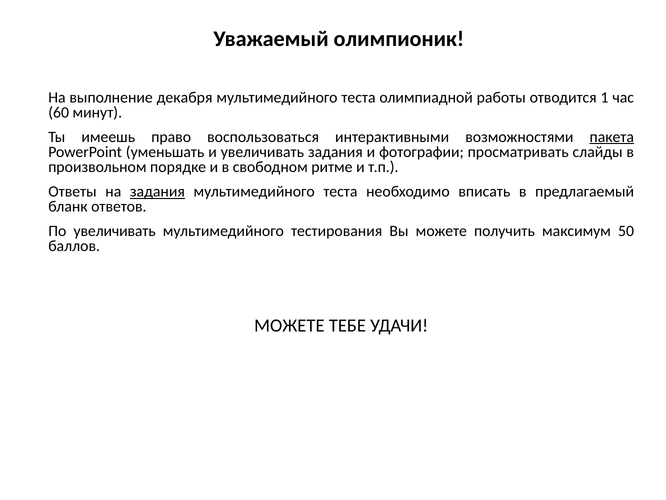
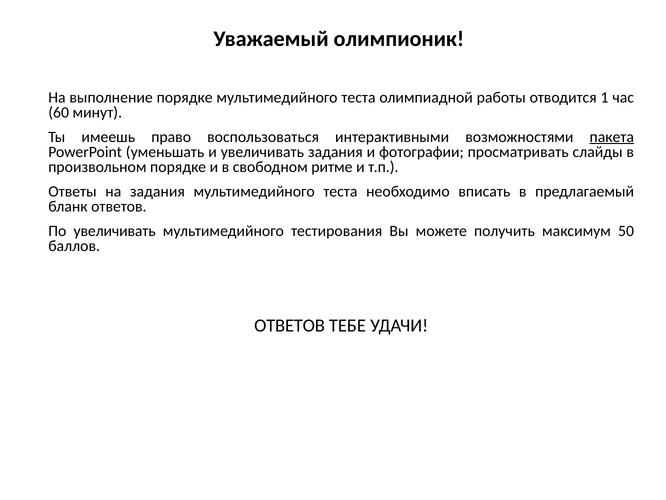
выполнение декабря: декабря -> порядке
задания at (157, 191) underline: present -> none
МОЖЕТЕ at (289, 326): МОЖЕТЕ -> ОТВЕТОВ
